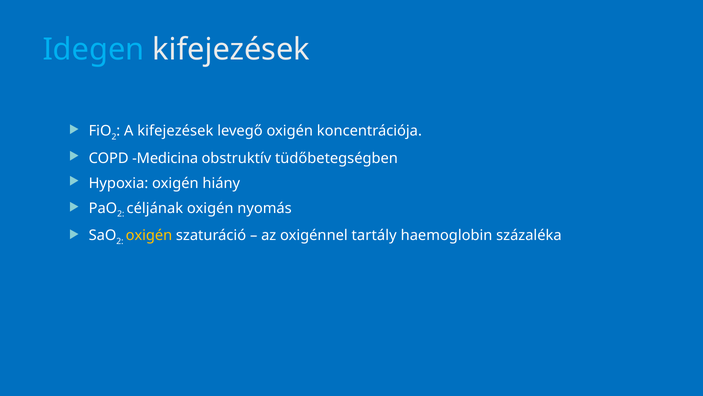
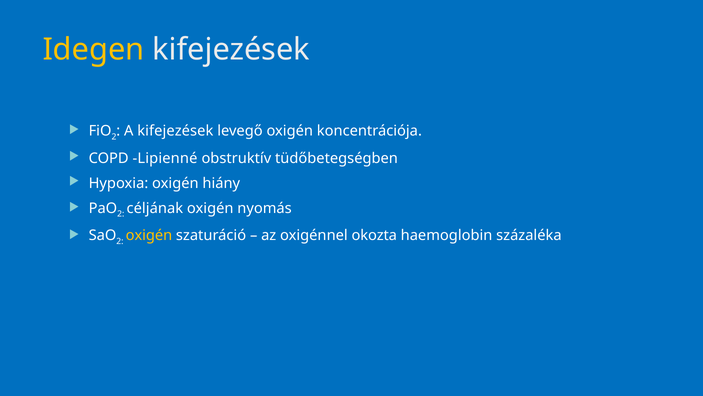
Idegen colour: light blue -> yellow
Medicina: Medicina -> Lipienné
tartály: tartály -> okozta
